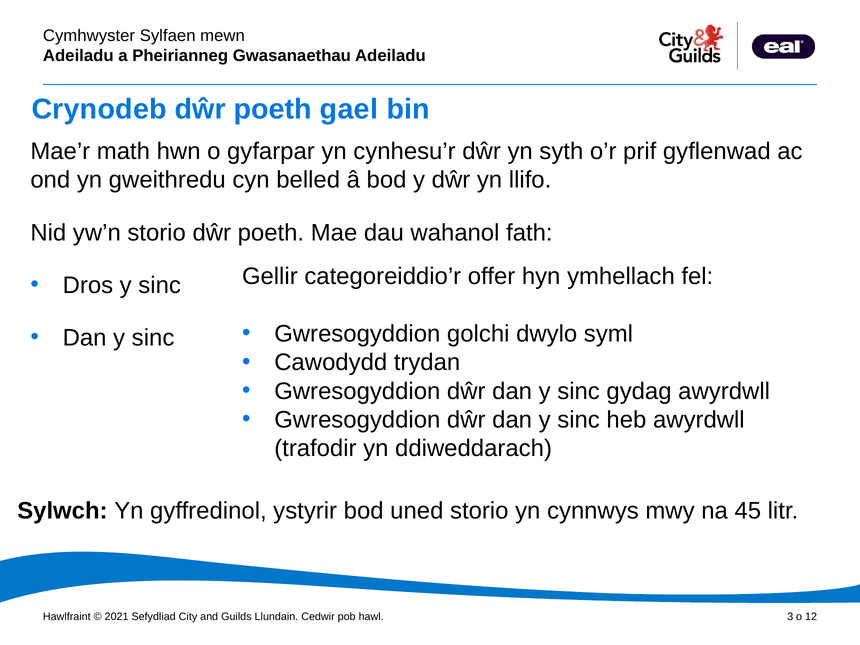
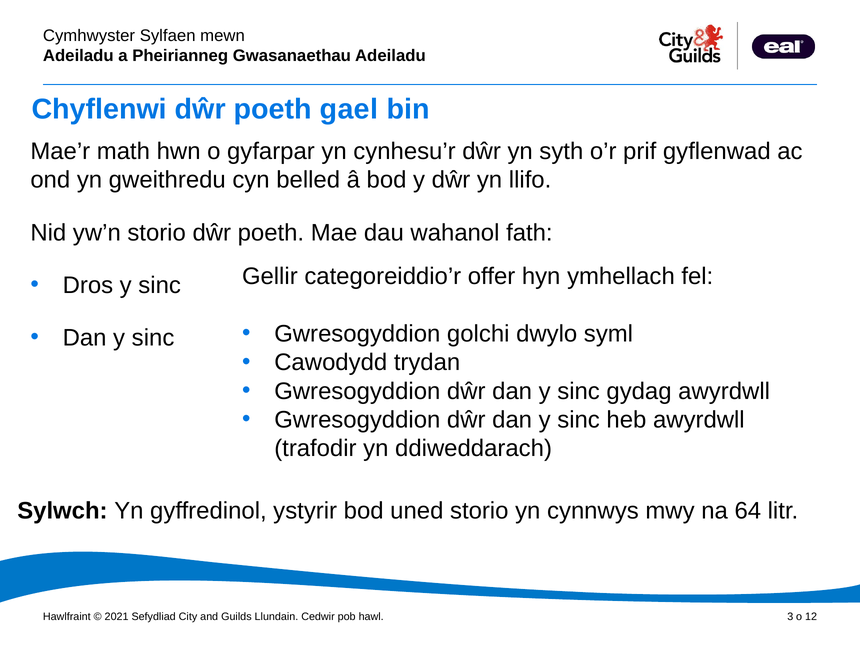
Crynodeb: Crynodeb -> Chyflenwi
45: 45 -> 64
